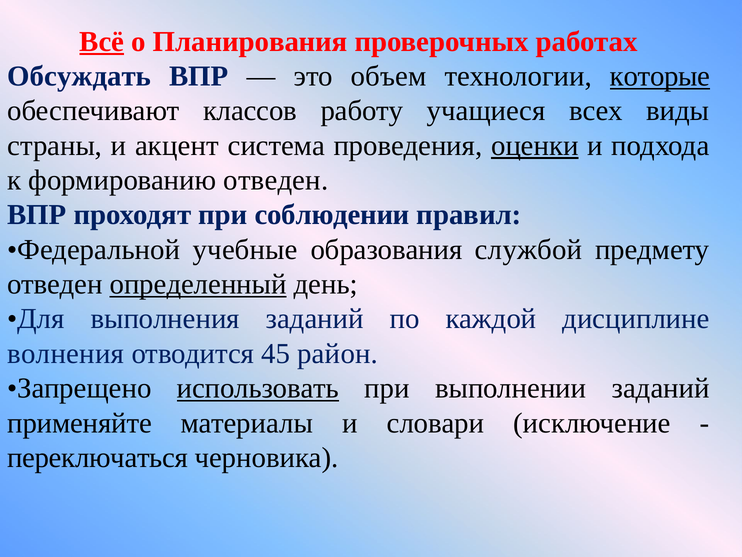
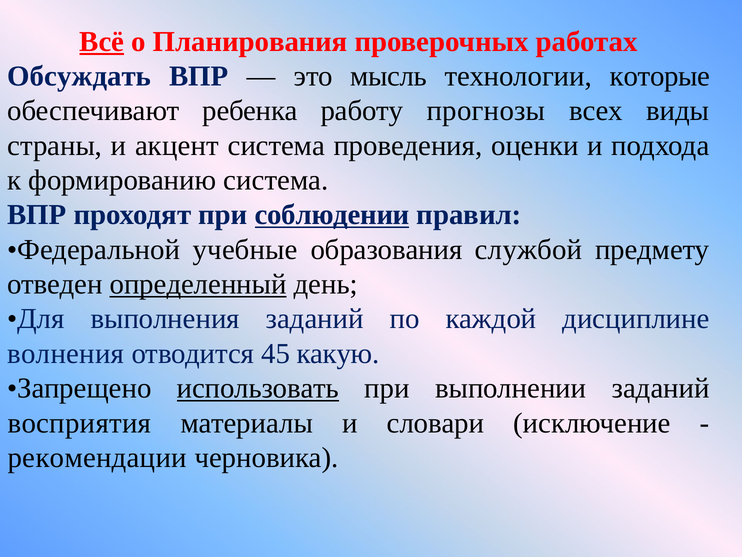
объем: объем -> мысль
которые underline: present -> none
классов: классов -> ребенка
учащиеся: учащиеся -> прогнозы
оценки underline: present -> none
формированию отведен: отведен -> система
соблюдении underline: none -> present
район: район -> какую
применяйте: применяйте -> восприятия
переключаться: переключаться -> рекомендации
